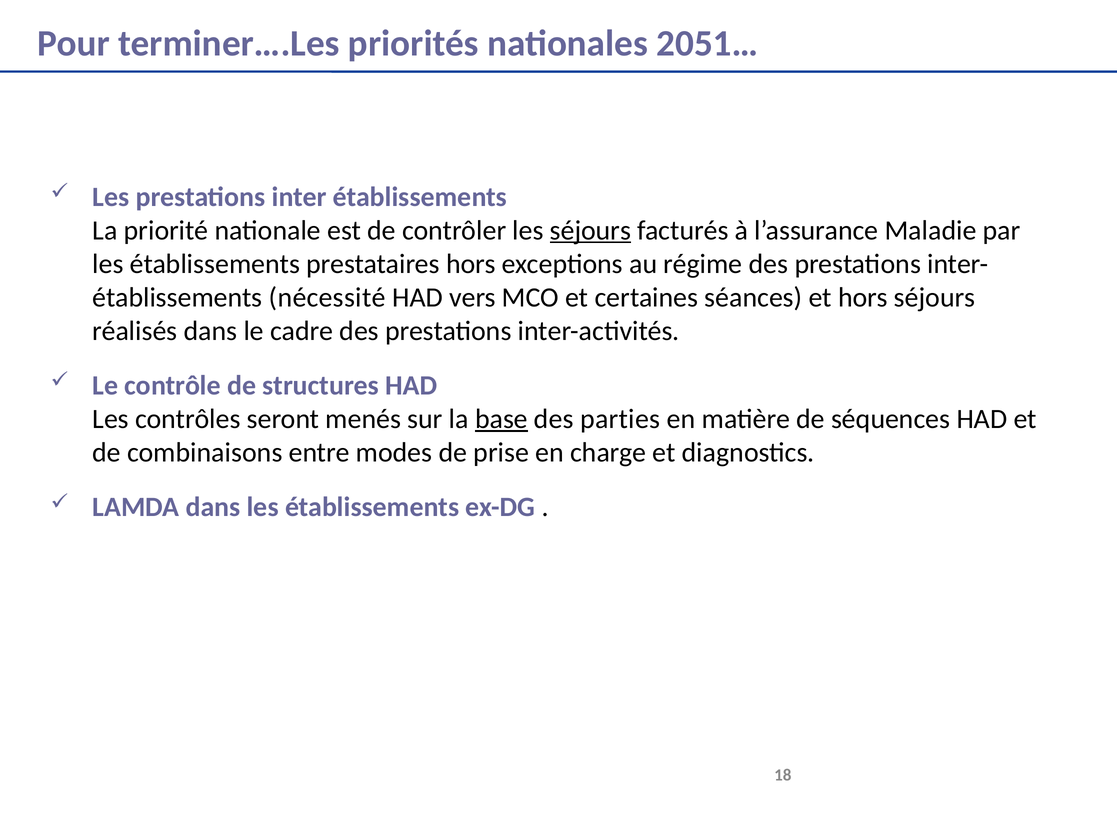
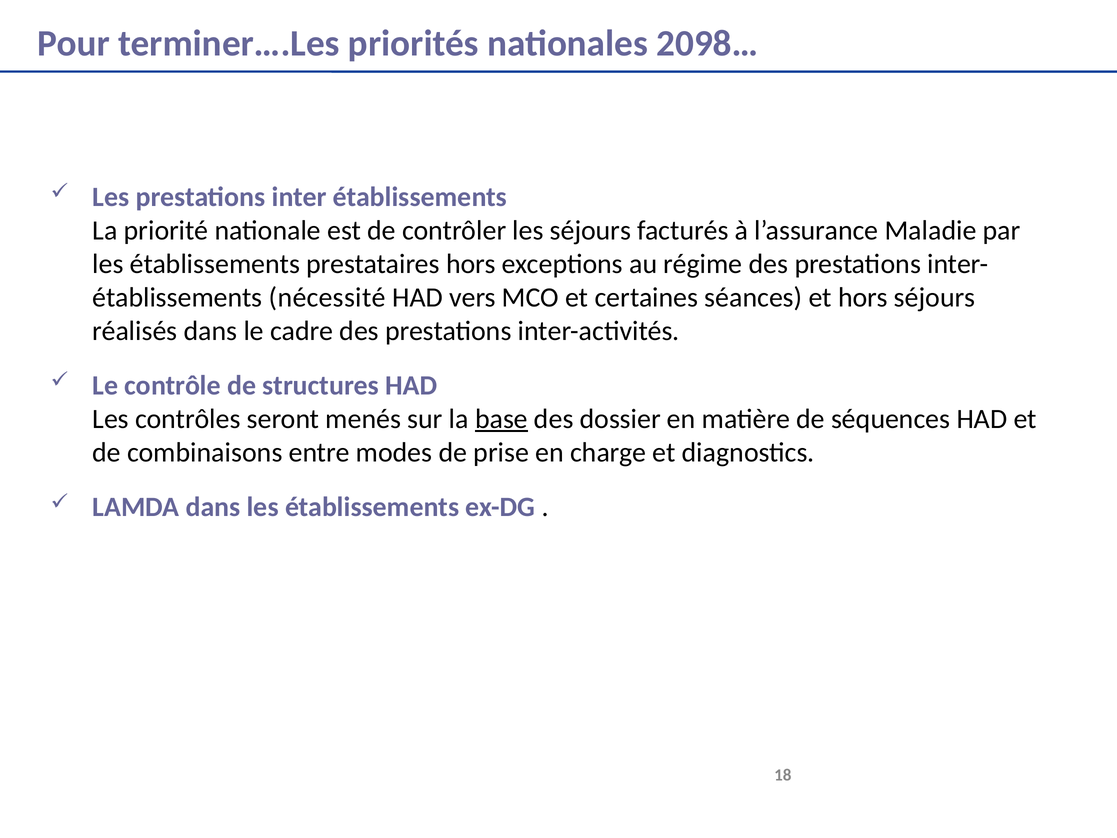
2051…: 2051… -> 2098…
séjours at (590, 230) underline: present -> none
parties: parties -> dossier
